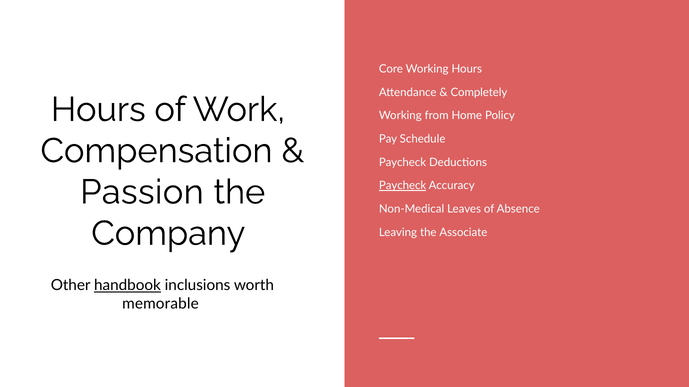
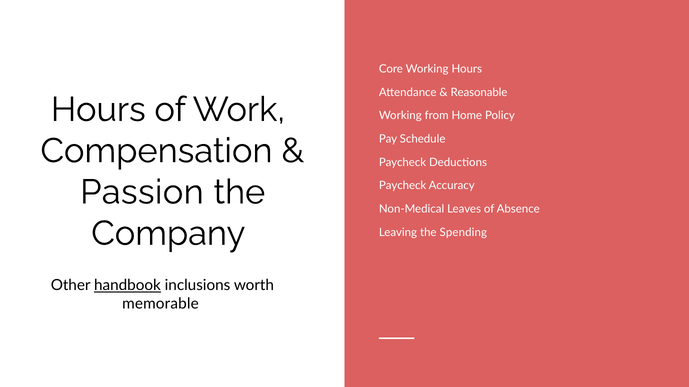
Completely: Completely -> Reasonable
Paycheck at (403, 186) underline: present -> none
Associate: Associate -> Spending
